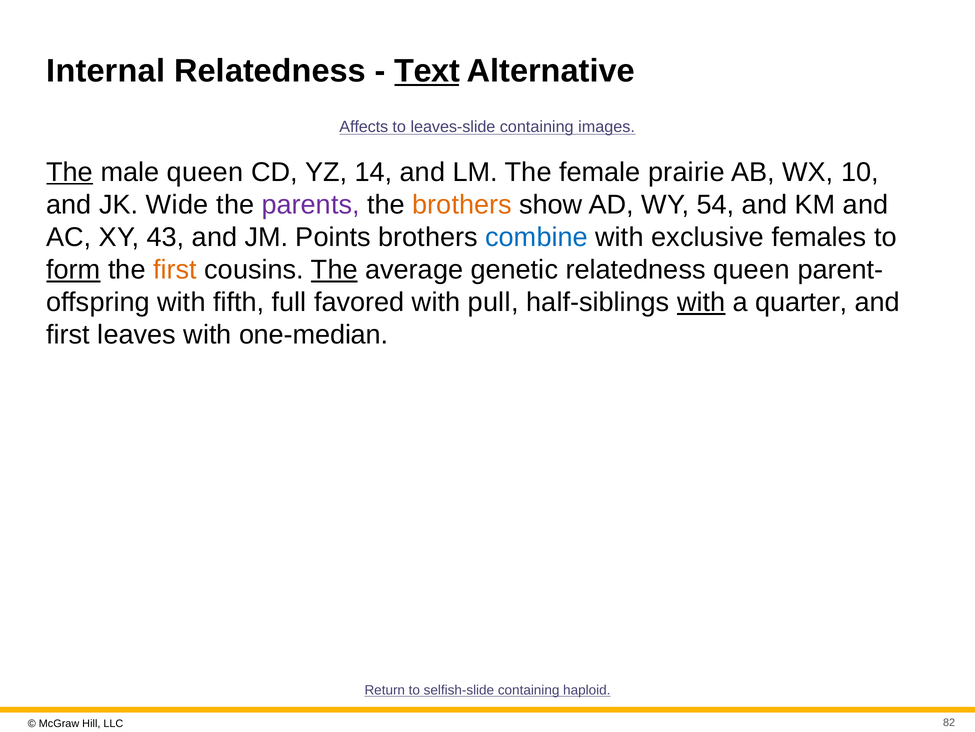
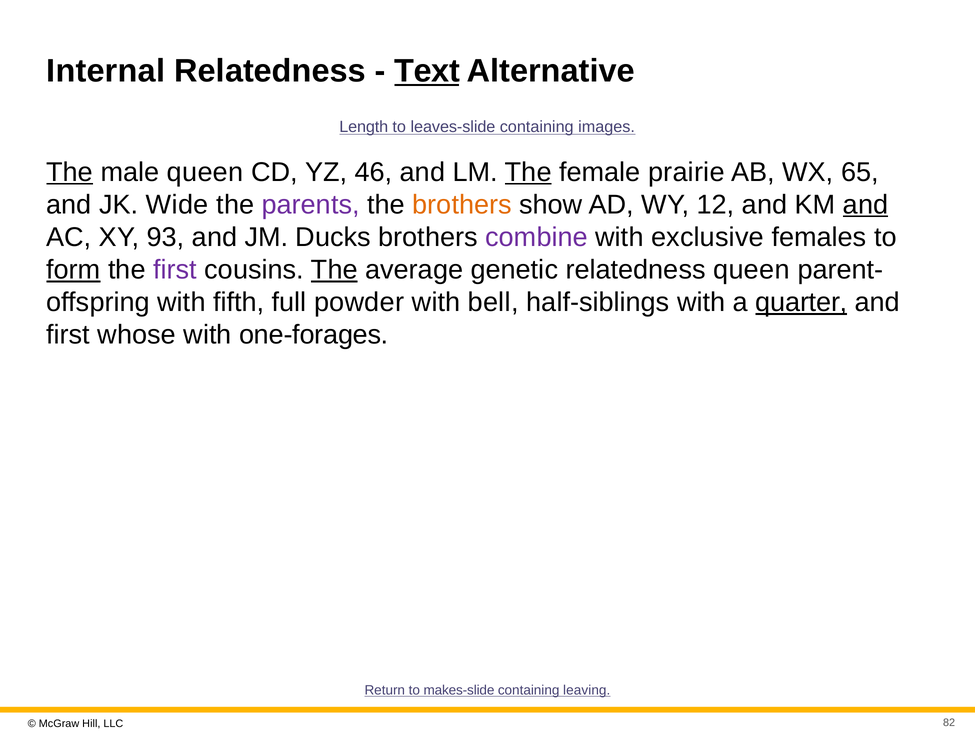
Affects: Affects -> Length
14: 14 -> 46
The at (528, 172) underline: none -> present
10: 10 -> 65
54: 54 -> 12
and at (866, 205) underline: none -> present
43: 43 -> 93
Points: Points -> Ducks
combine colour: blue -> purple
first at (175, 270) colour: orange -> purple
favored: favored -> powder
pull: pull -> bell
with at (701, 302) underline: present -> none
quarter underline: none -> present
leaves: leaves -> whose
one-median: one-median -> one-forages
selfish-slide: selfish-slide -> makes-slide
haploid: haploid -> leaving
